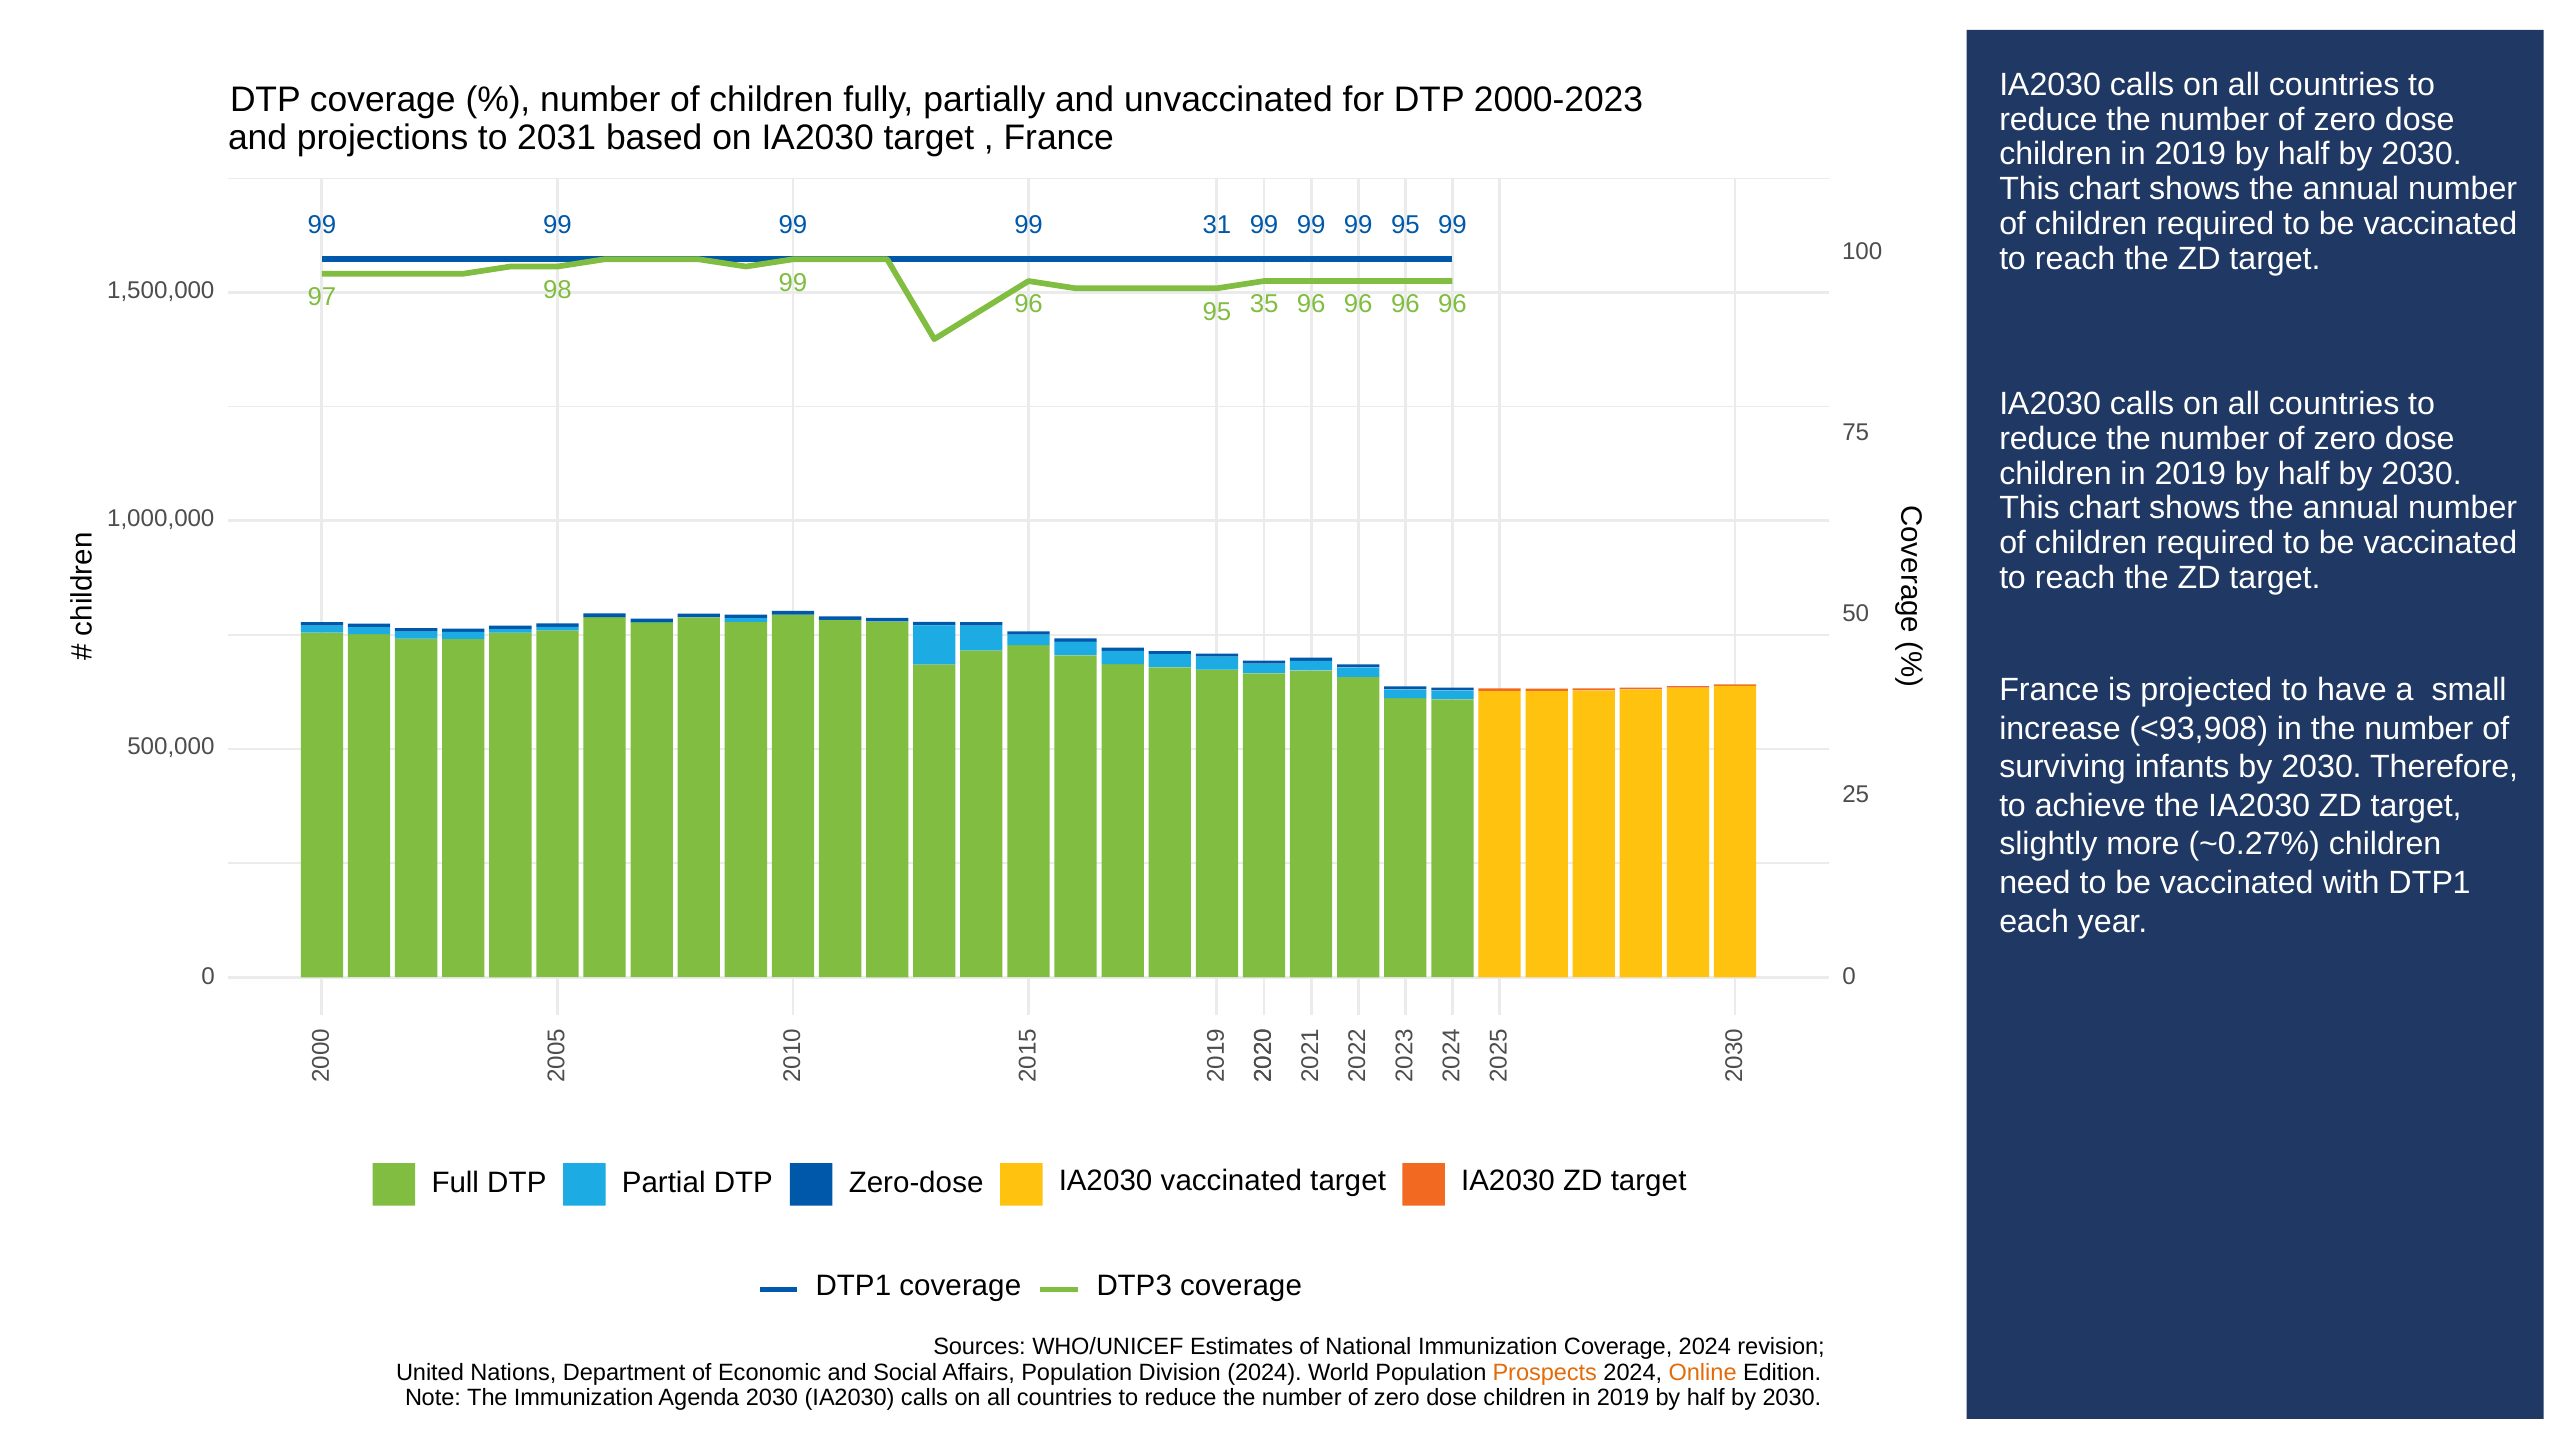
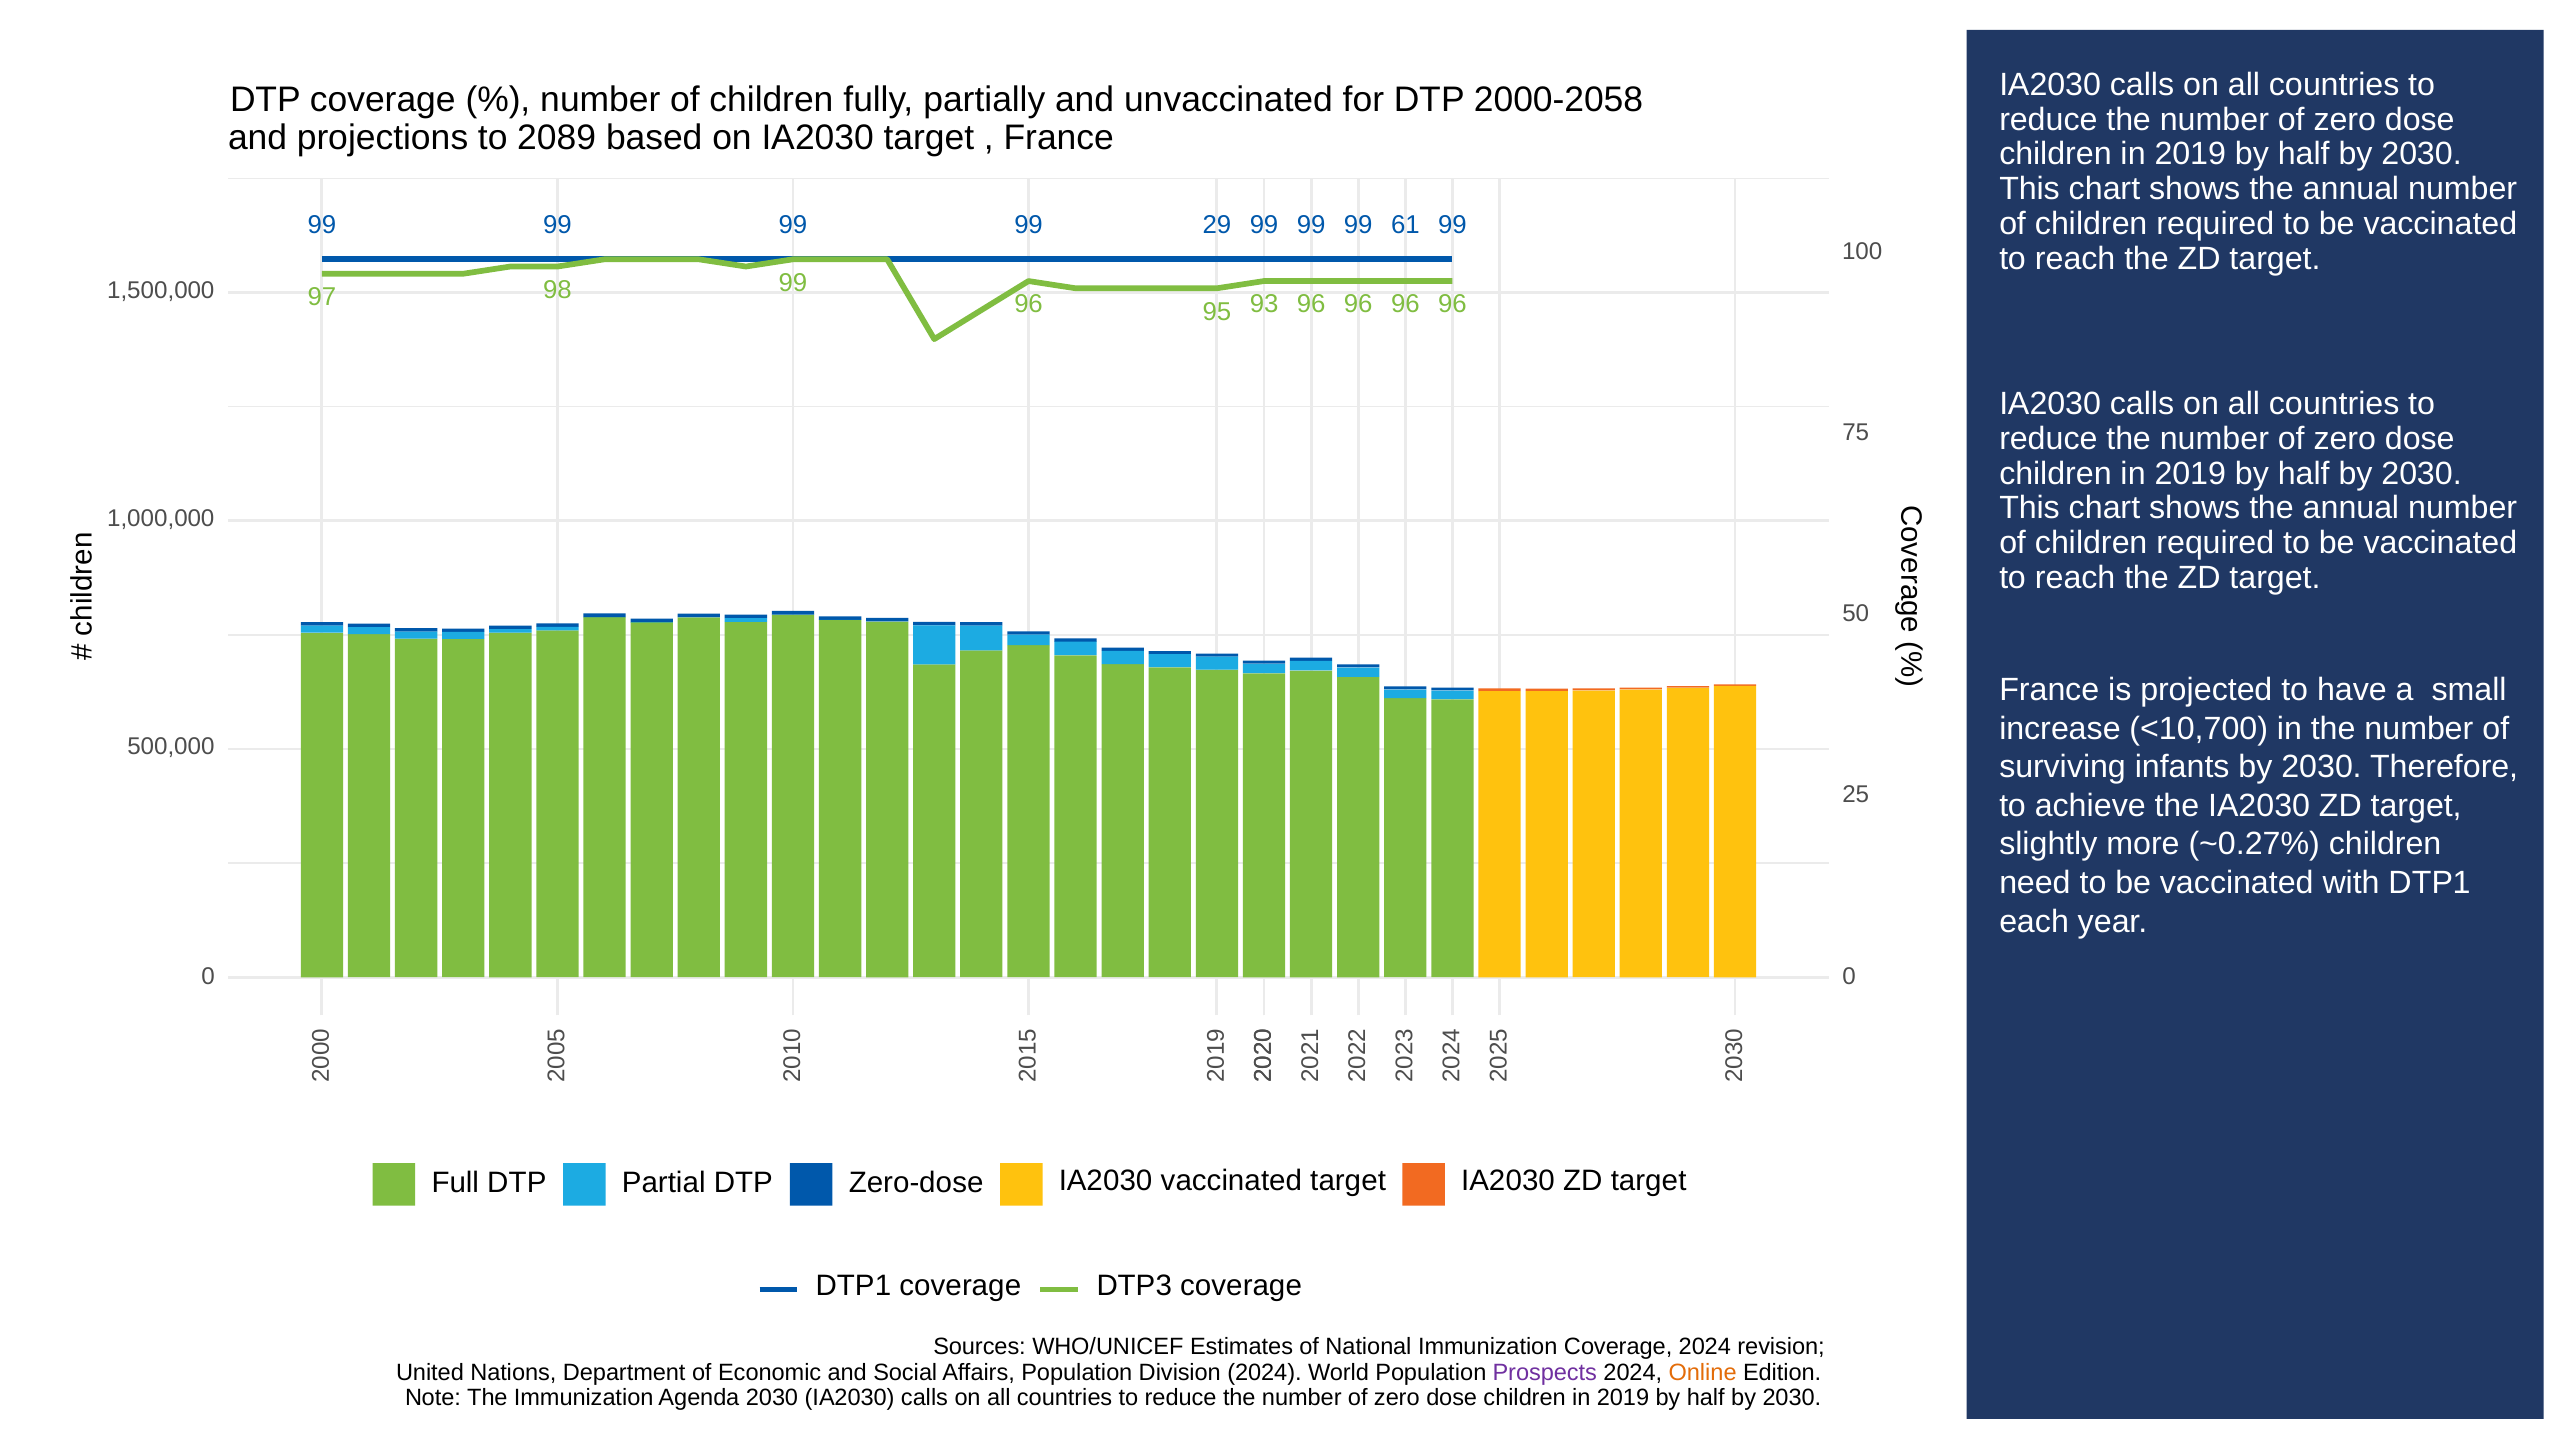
2000-2023: 2000-2023 -> 2000-2058
2031: 2031 -> 2089
31: 31 -> 29
99 95: 95 -> 61
35: 35 -> 93
<93,908: <93,908 -> <10,700
Prospects colour: orange -> purple
